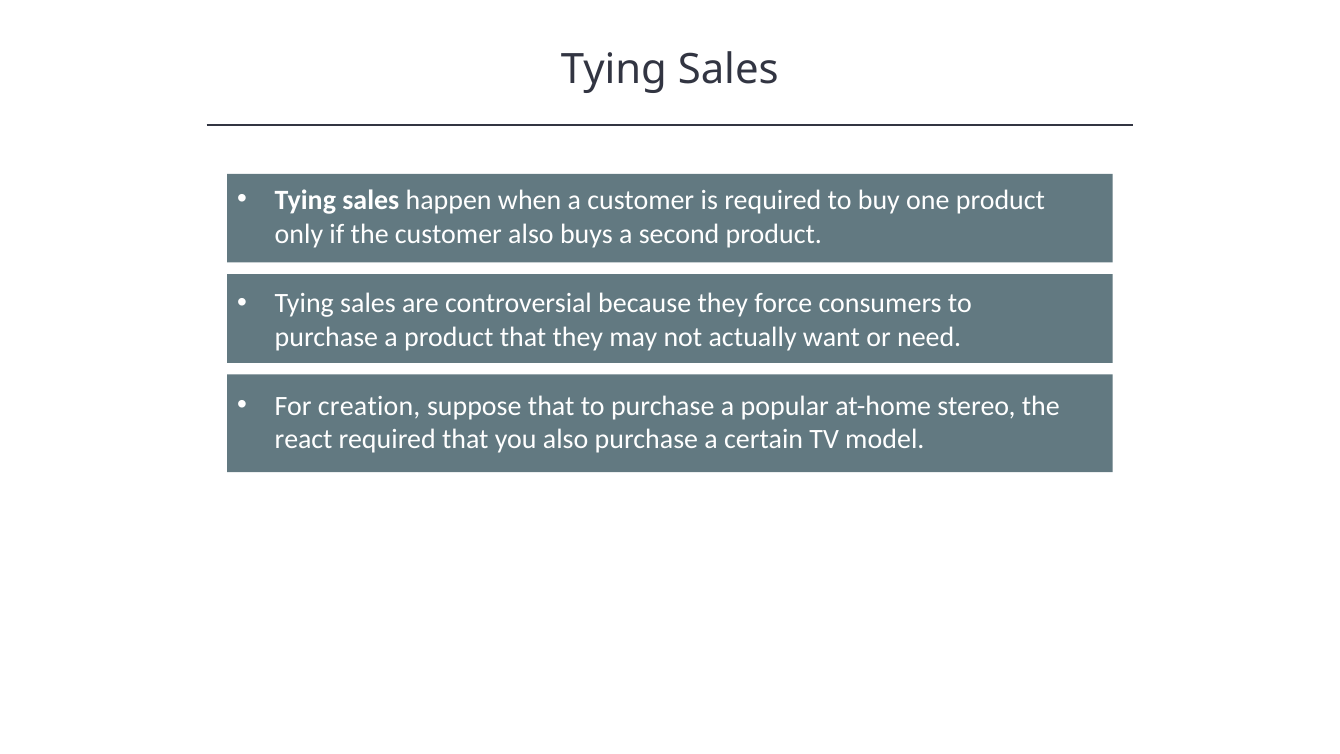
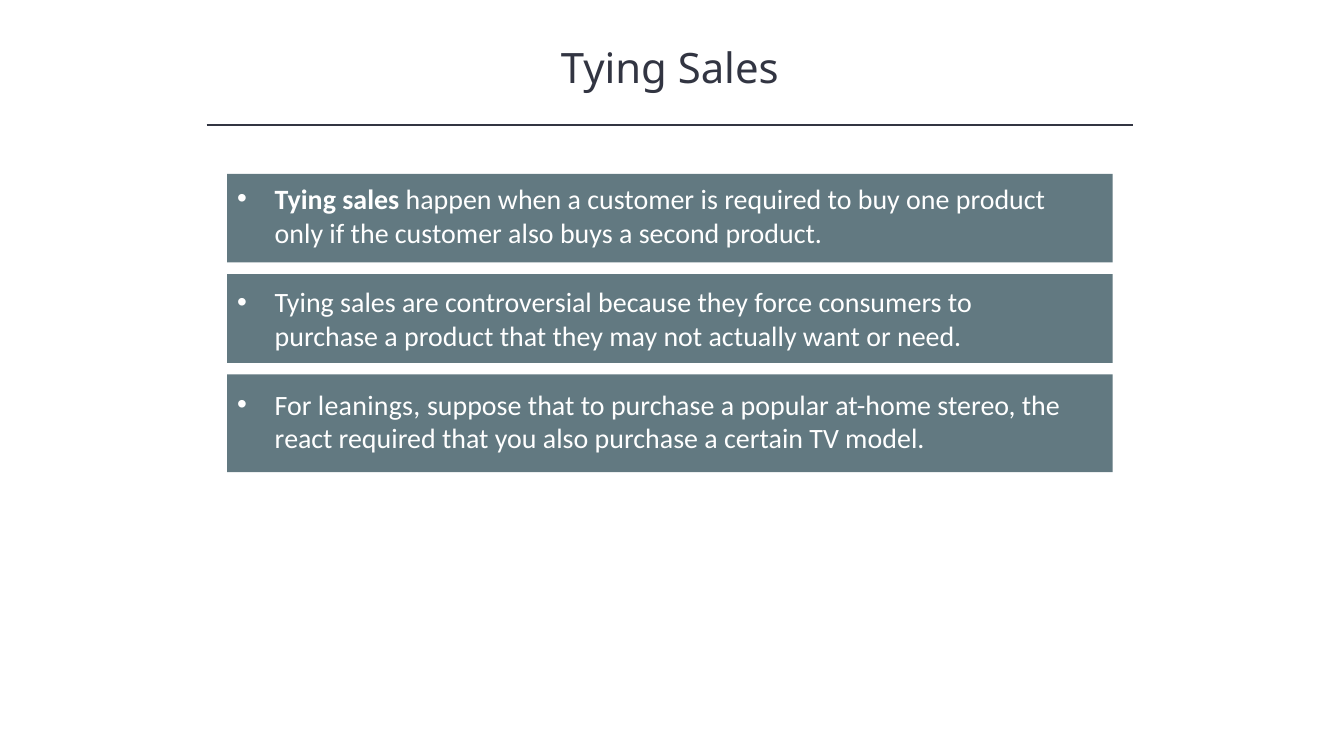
creation: creation -> leanings
